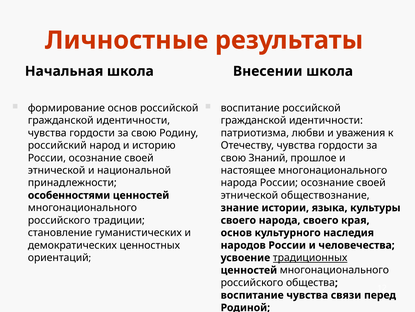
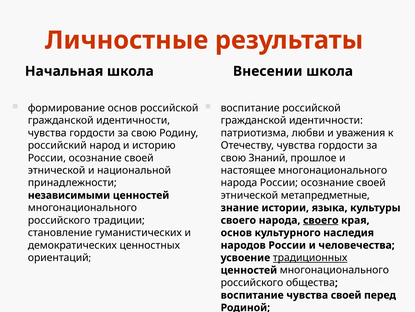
обществознание: обществознание -> метапредметные
особенностями: особенностями -> независимыми
своего at (321, 220) underline: none -> present
чувства связи: связи -> своей
